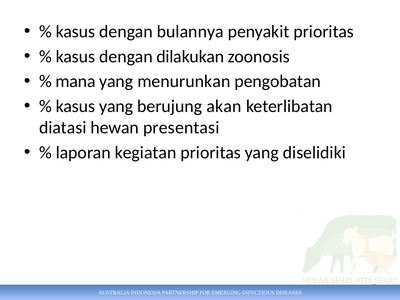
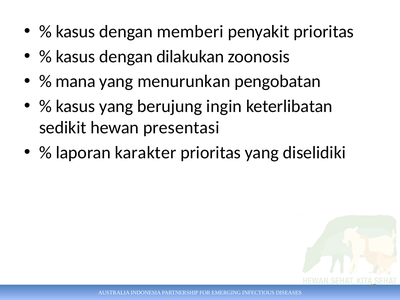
bulannya: bulannya -> memberi
akan: akan -> ingin
diatasi: diatasi -> sedikit
kegiatan: kegiatan -> karakter
